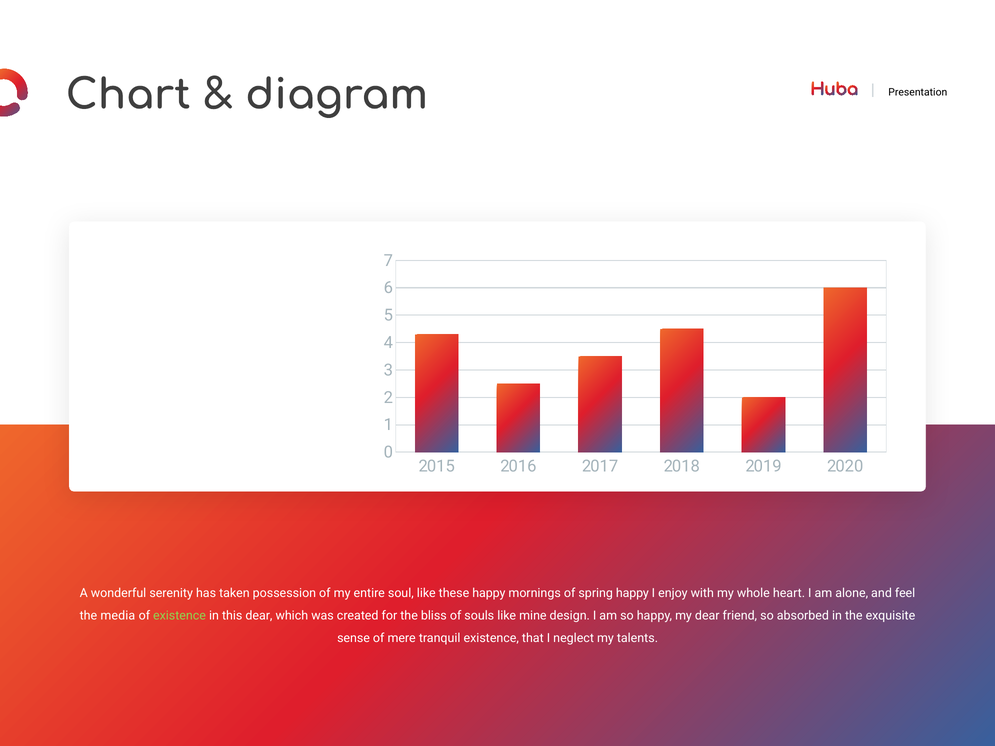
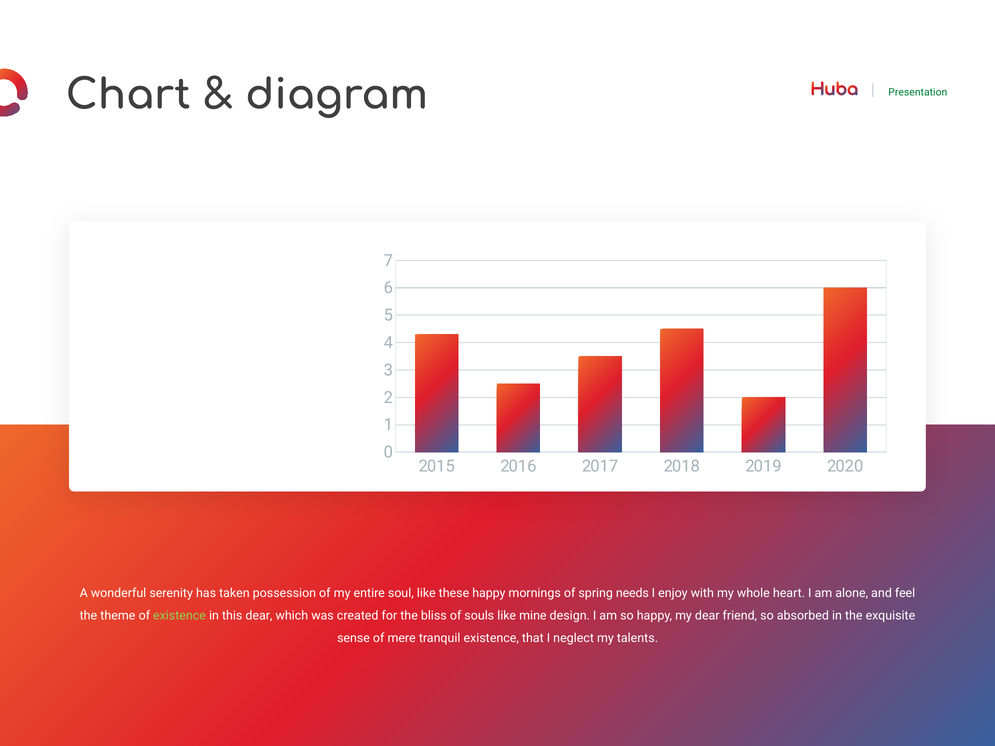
Presentation colour: black -> green
spring happy: happy -> needs
media: media -> theme
